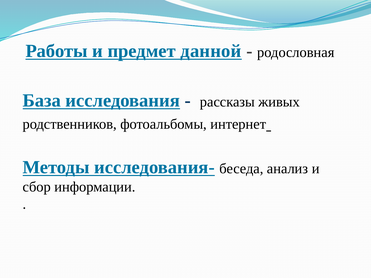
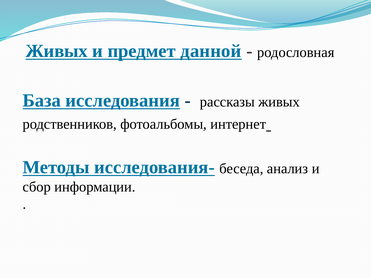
Работы at (57, 51): Работы -> Живых
